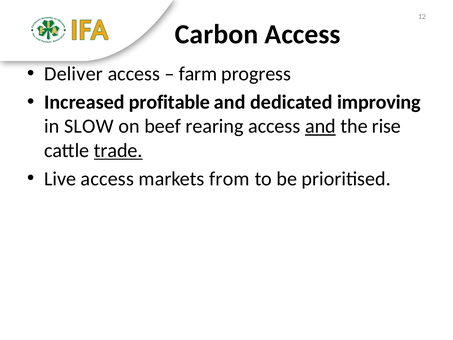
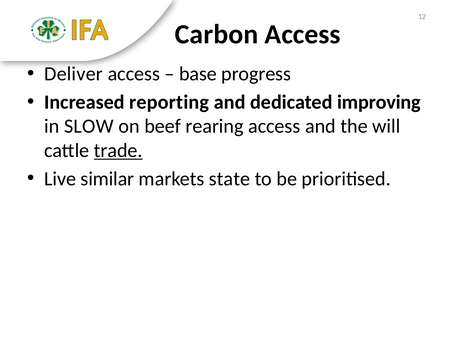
farm: farm -> base
profitable: profitable -> reporting
and at (320, 126) underline: present -> none
rise: rise -> will
Live access: access -> similar
from: from -> state
